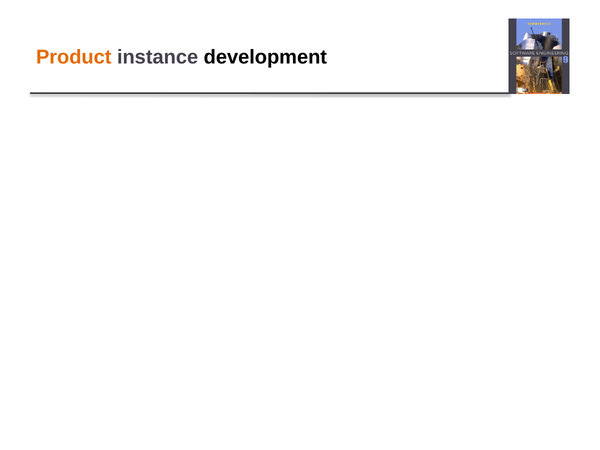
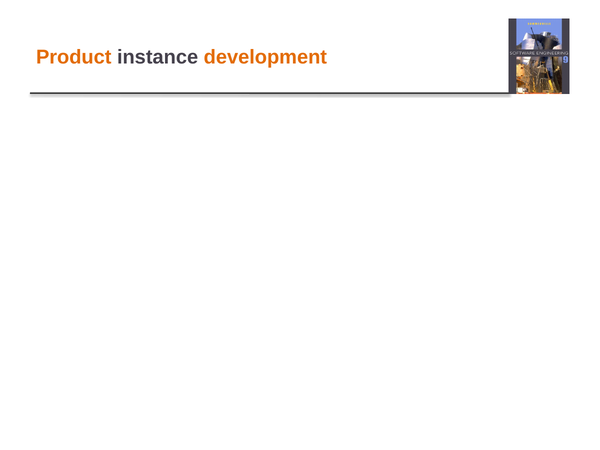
development at (265, 57) colour: black -> orange
